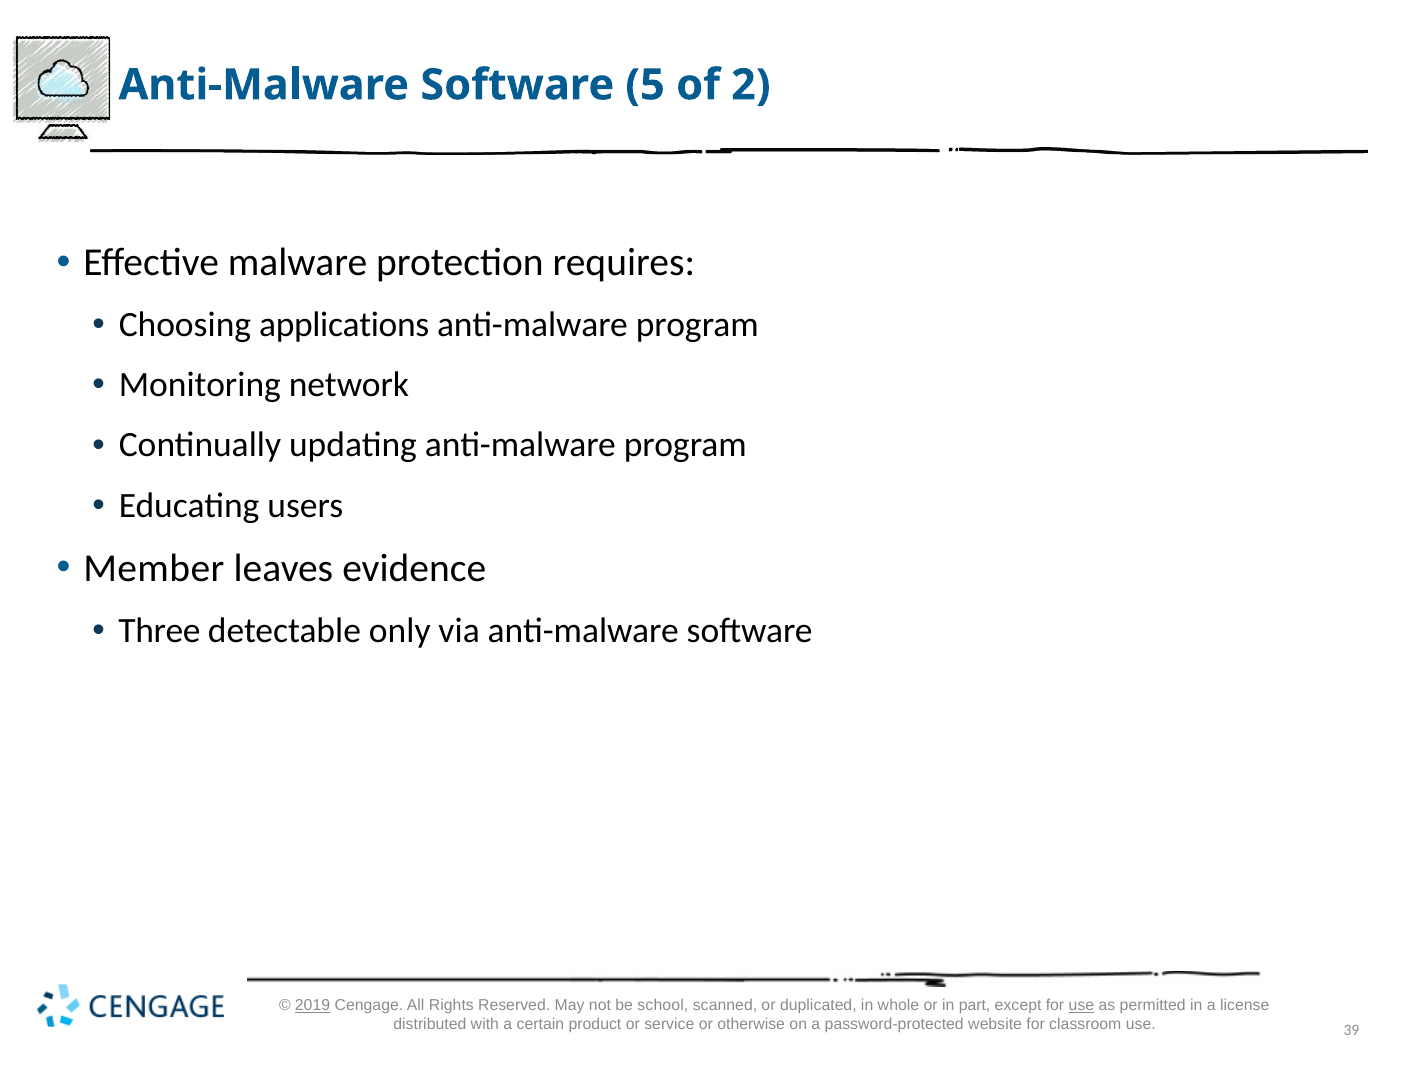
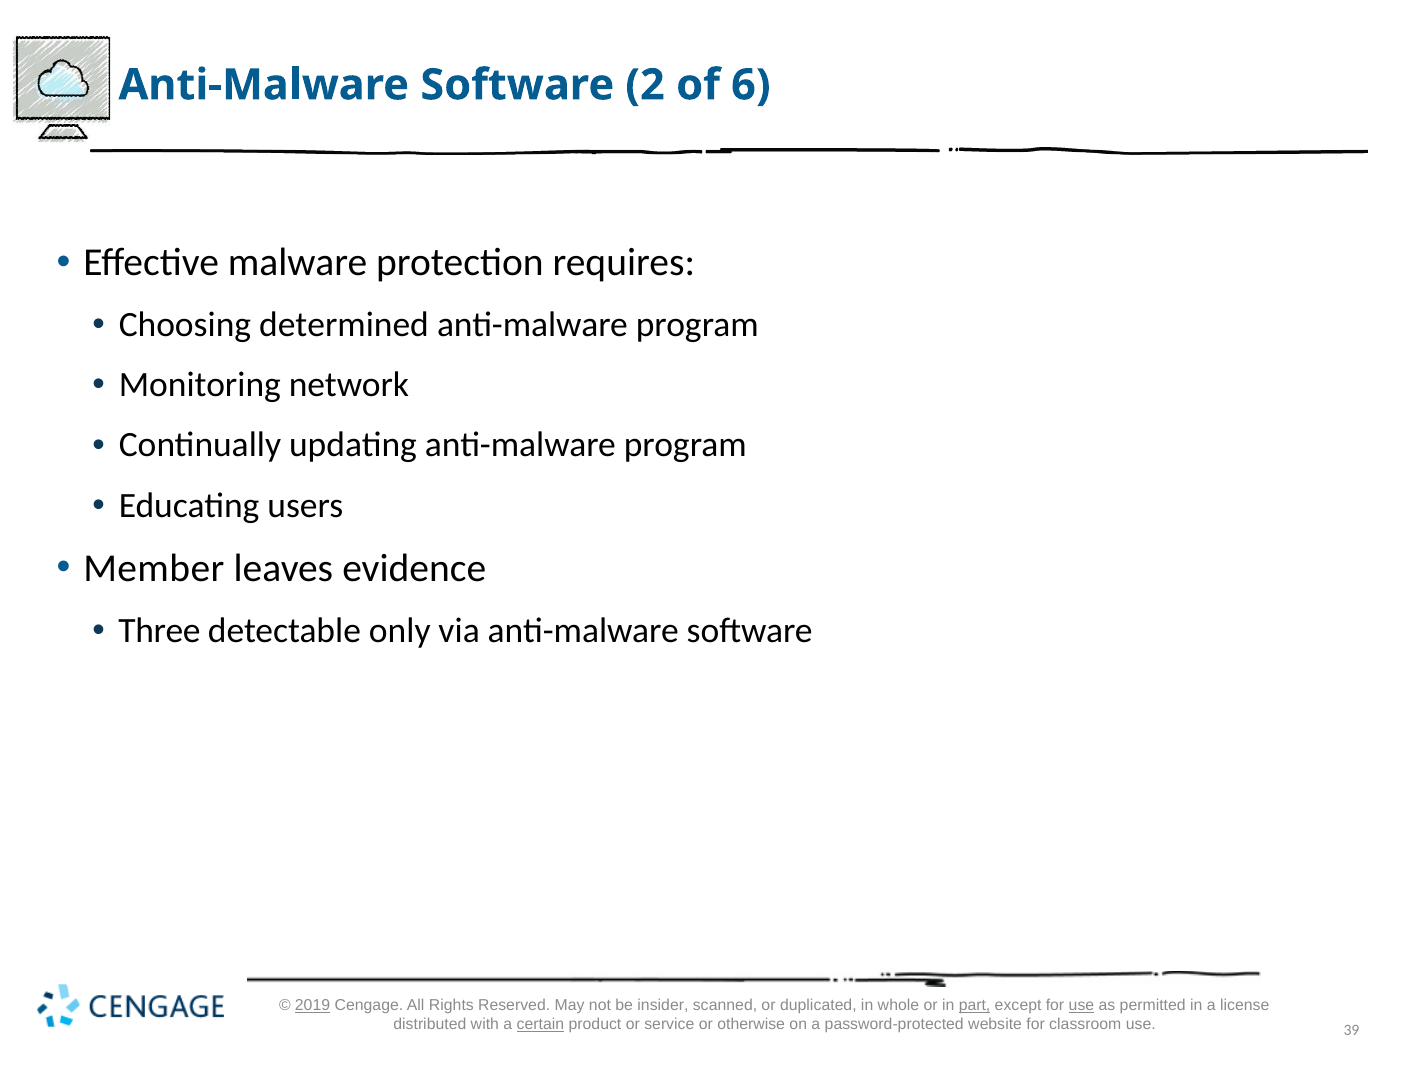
5: 5 -> 2
2: 2 -> 6
applications: applications -> determined
school: school -> insider
part underline: none -> present
certain underline: none -> present
